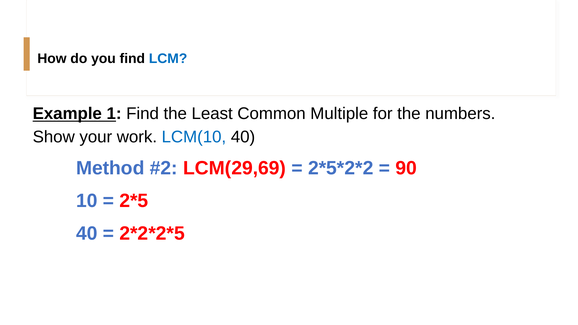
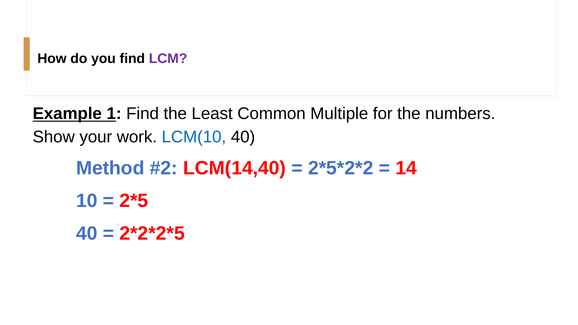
LCM colour: blue -> purple
LCM(29,69: LCM(29,69 -> LCM(14,40
90: 90 -> 14
